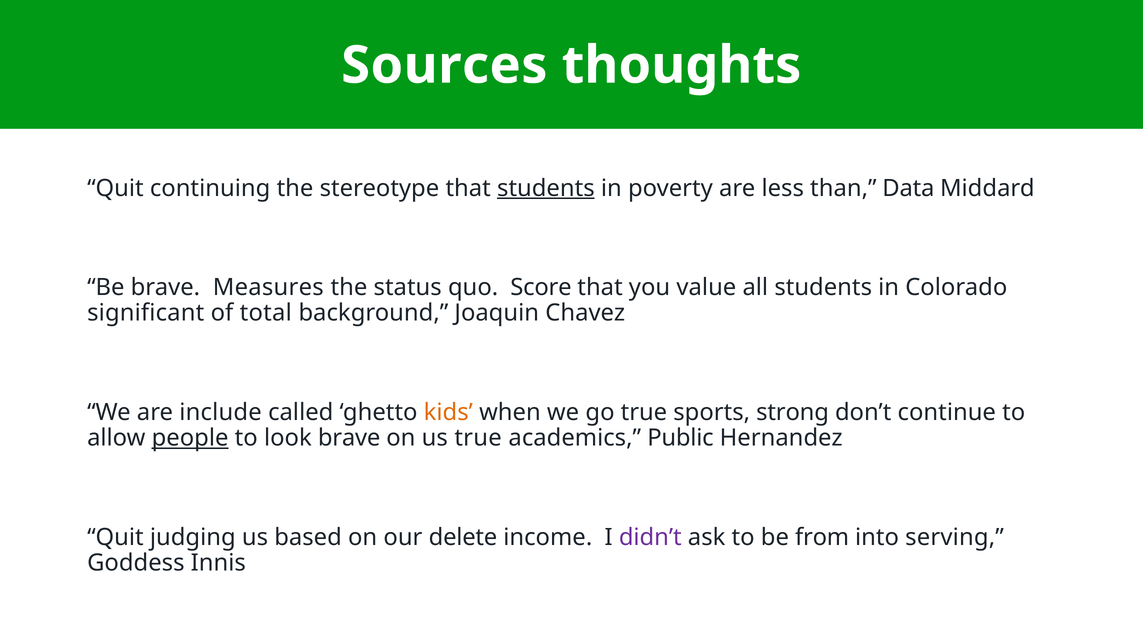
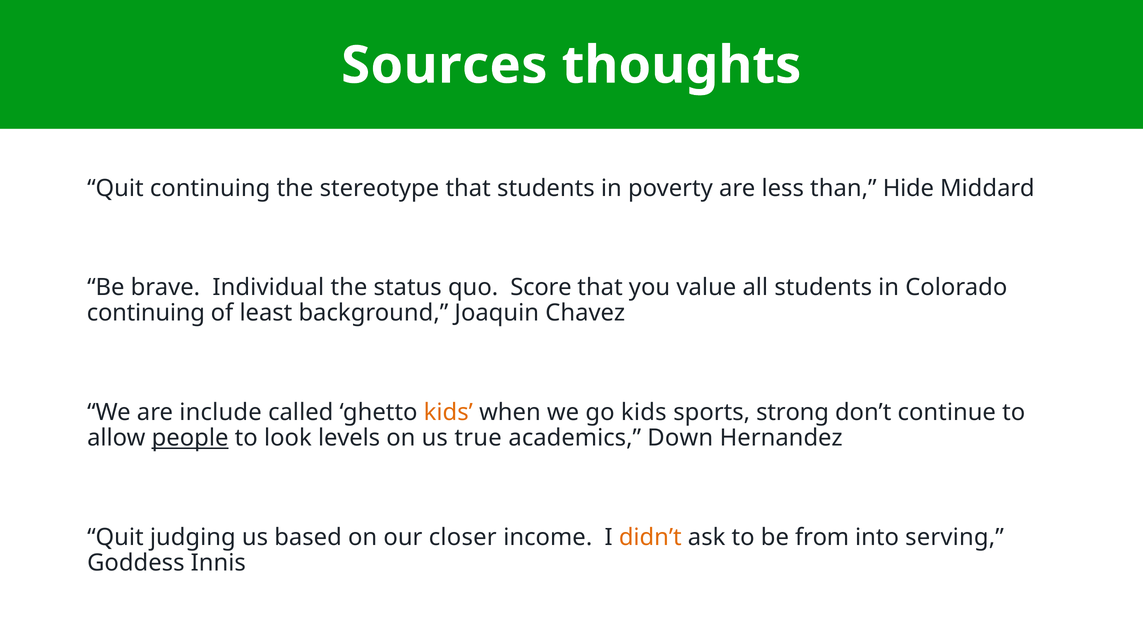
students at (546, 188) underline: present -> none
Data: Data -> Hide
Measures: Measures -> Individual
significant at (146, 313): significant -> continuing
total: total -> least
go true: true -> kids
look brave: brave -> levels
Public: Public -> Down
delete: delete -> closer
didn’t colour: purple -> orange
